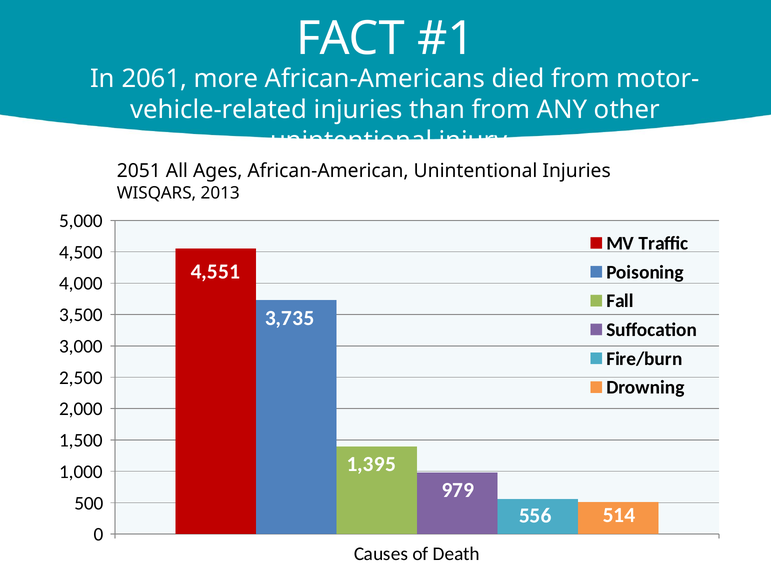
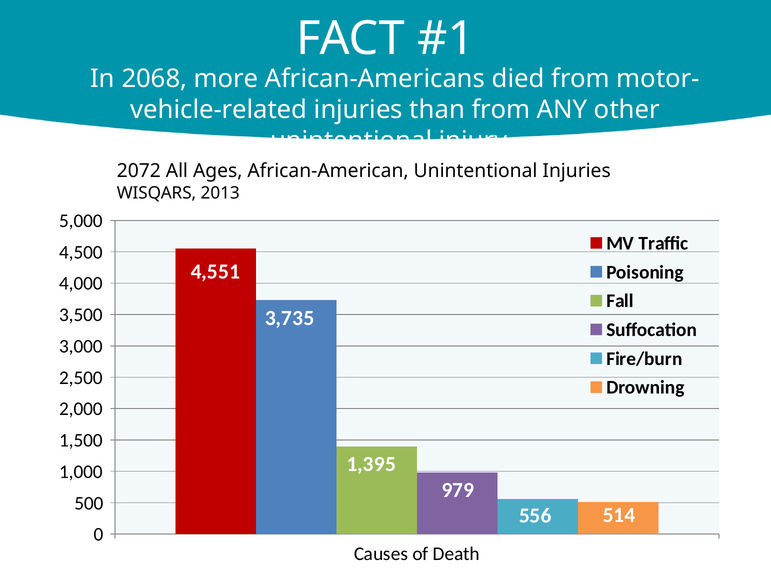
2061: 2061 -> 2068
2051: 2051 -> 2072
